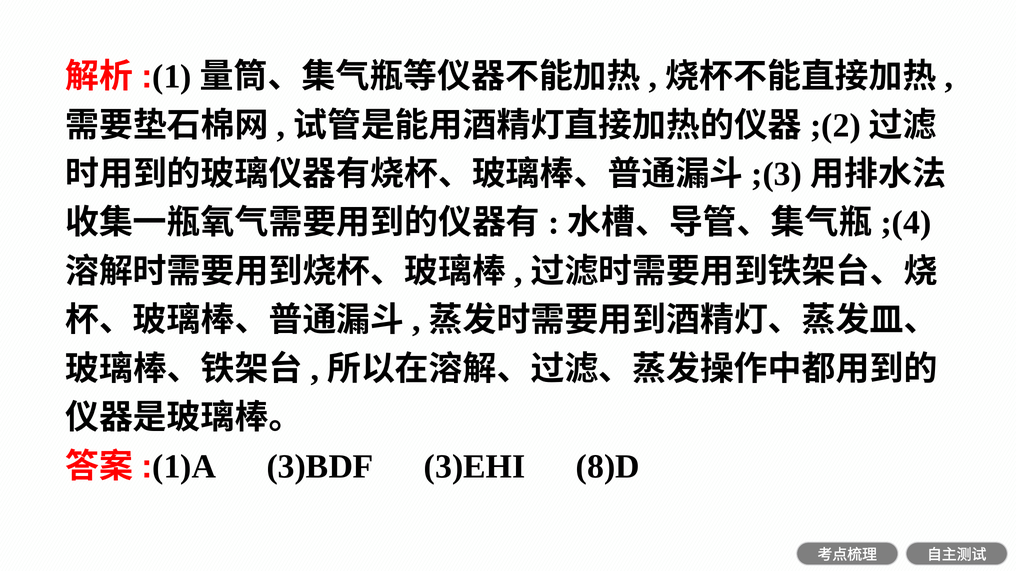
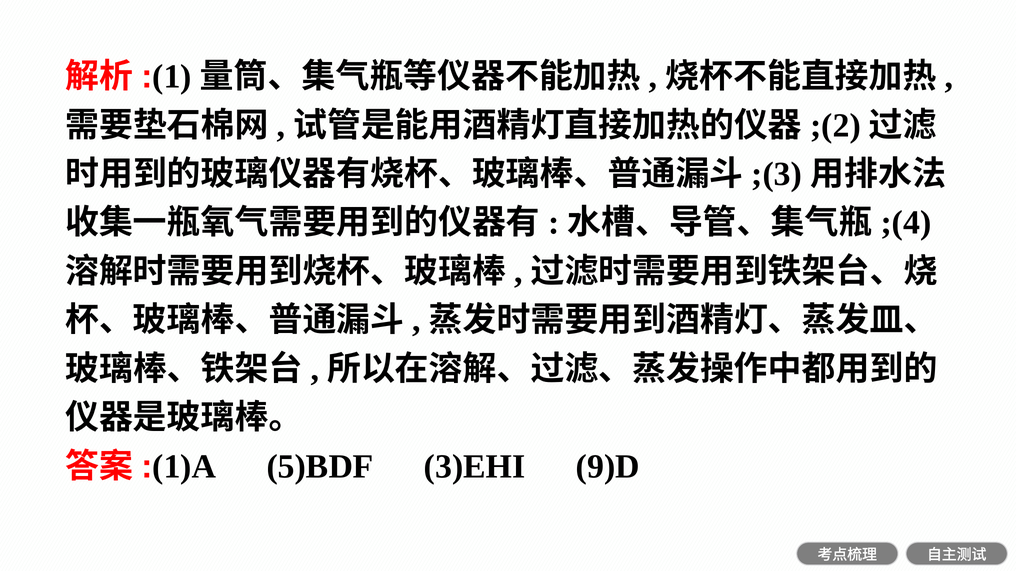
3)BDF: 3)BDF -> 5)BDF
8)D: 8)D -> 9)D
